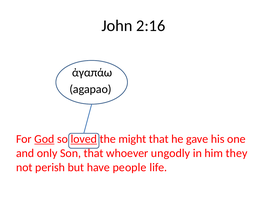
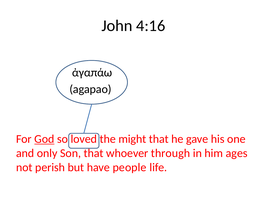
2:16: 2:16 -> 4:16
loved underline: present -> none
ungodly: ungodly -> through
they: they -> ages
